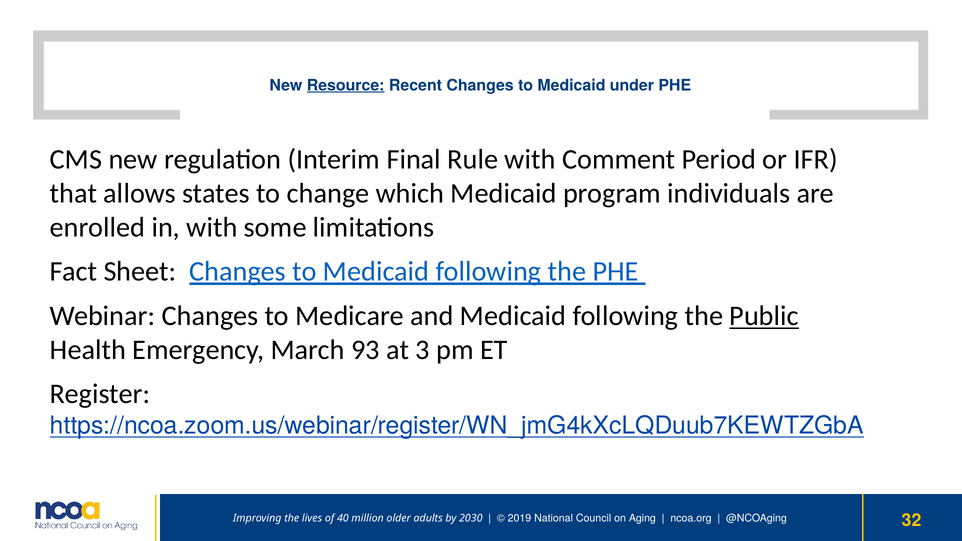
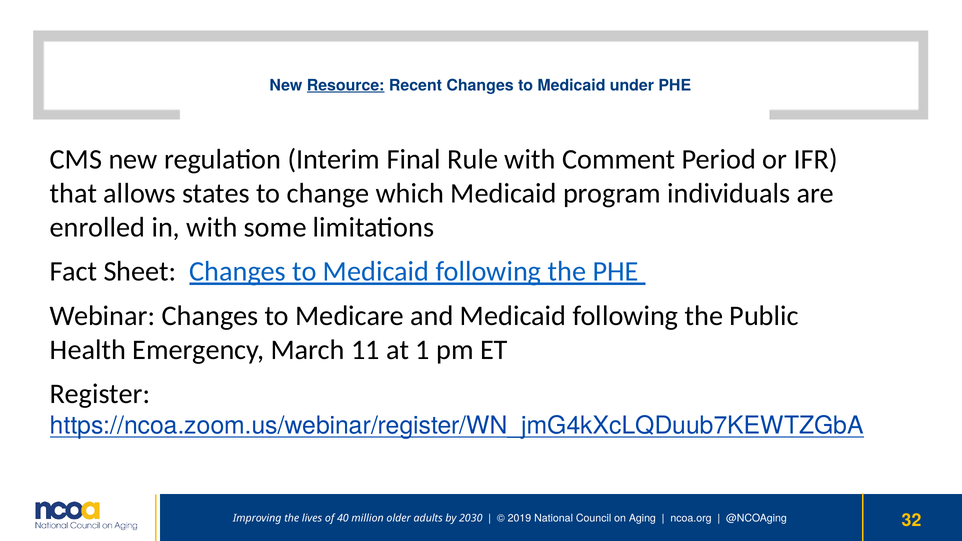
Public underline: present -> none
93: 93 -> 11
3: 3 -> 1
